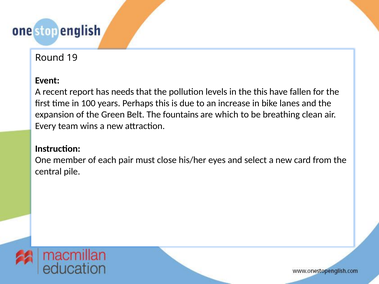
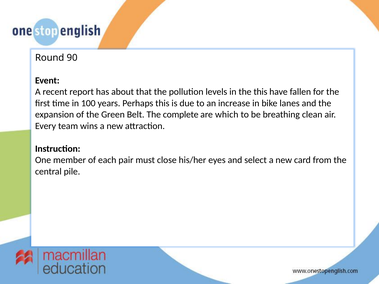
19: 19 -> 90
needs: needs -> about
fountains: fountains -> complete
